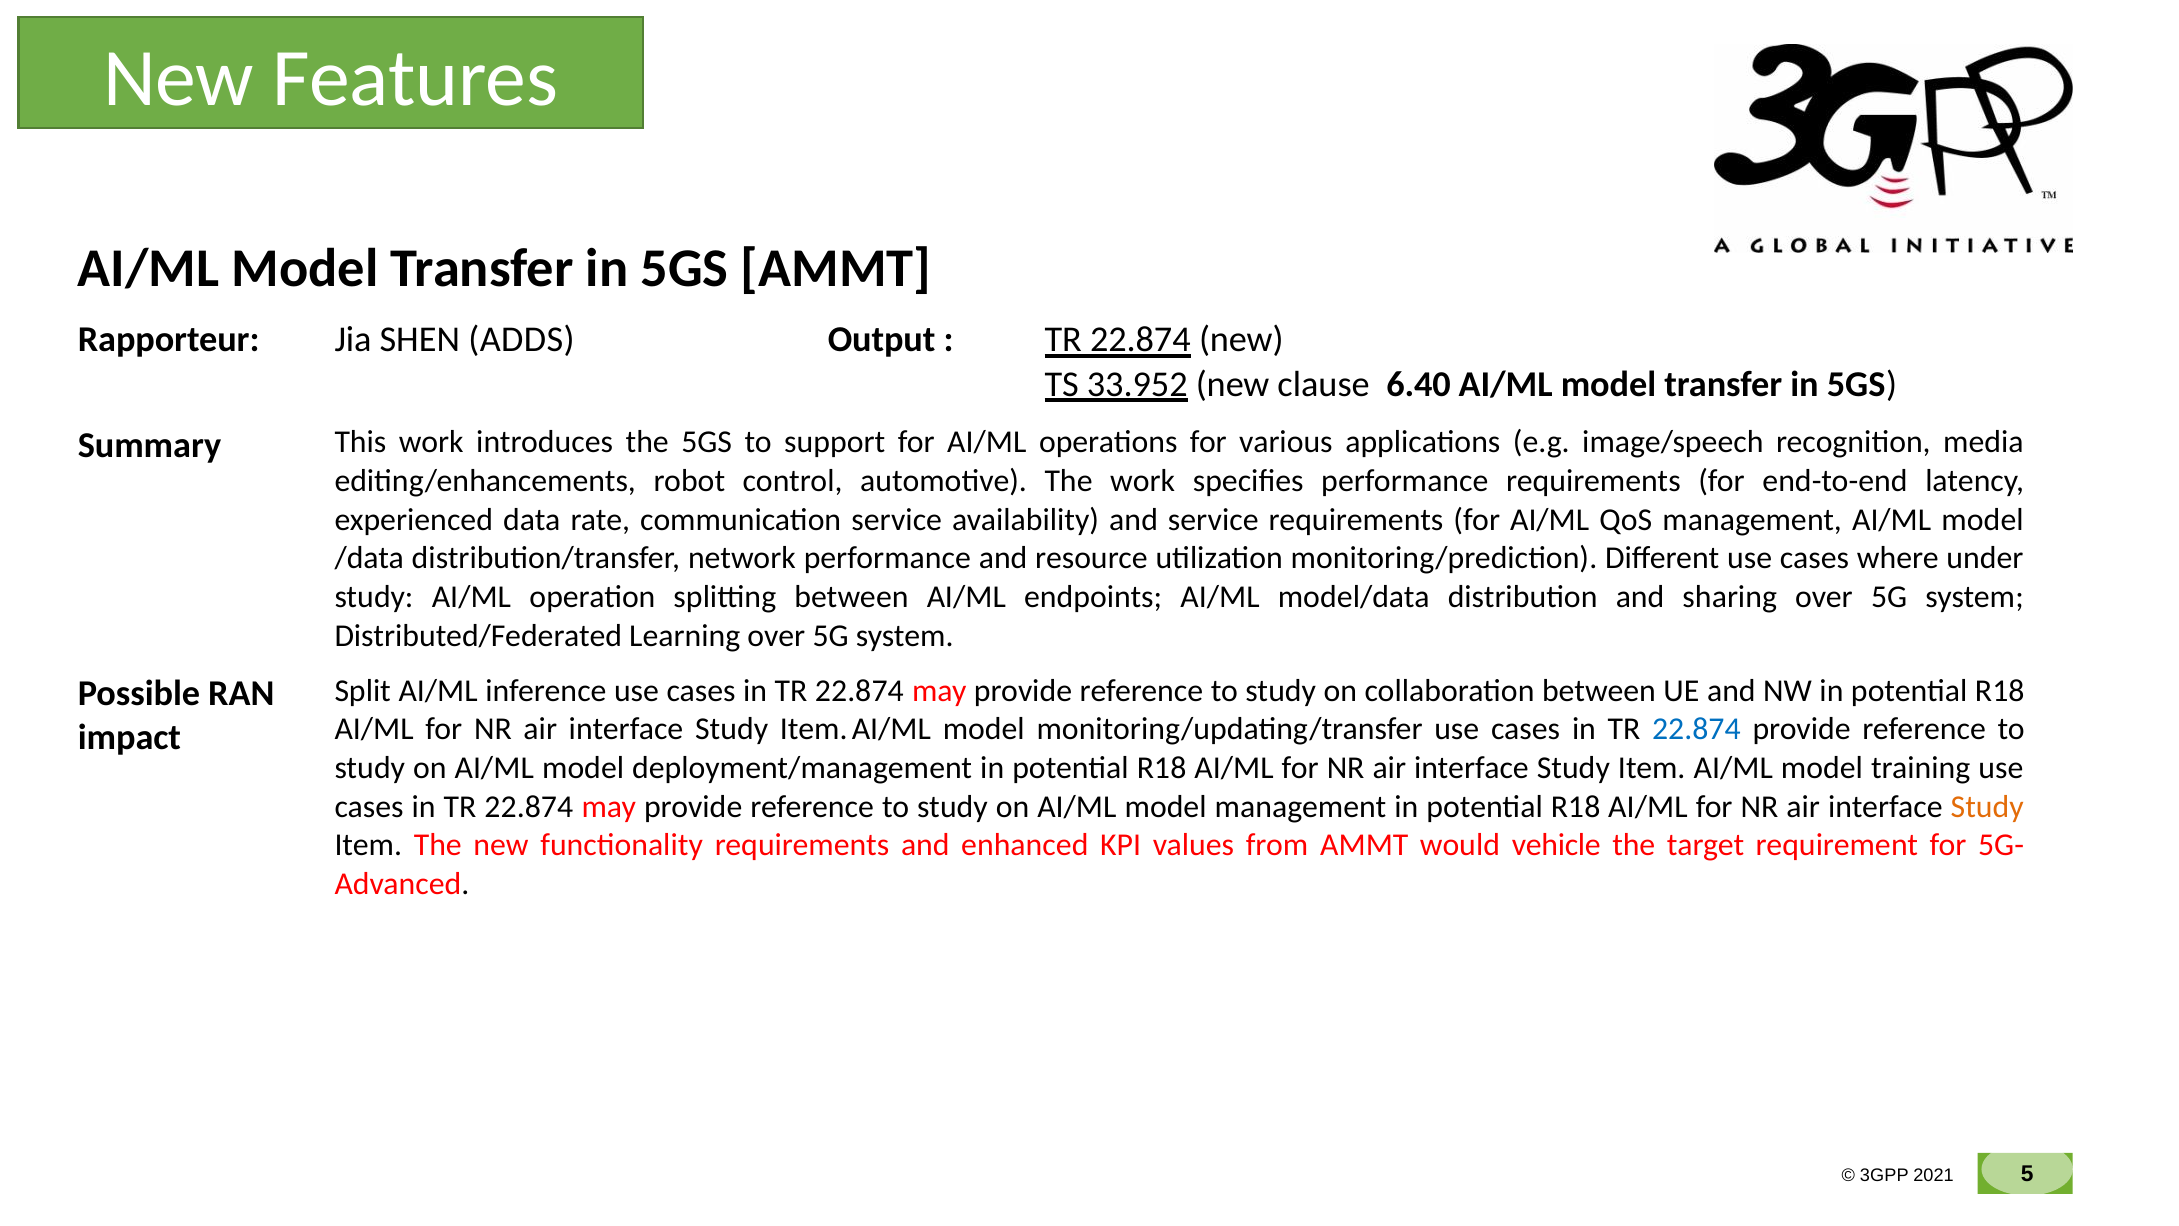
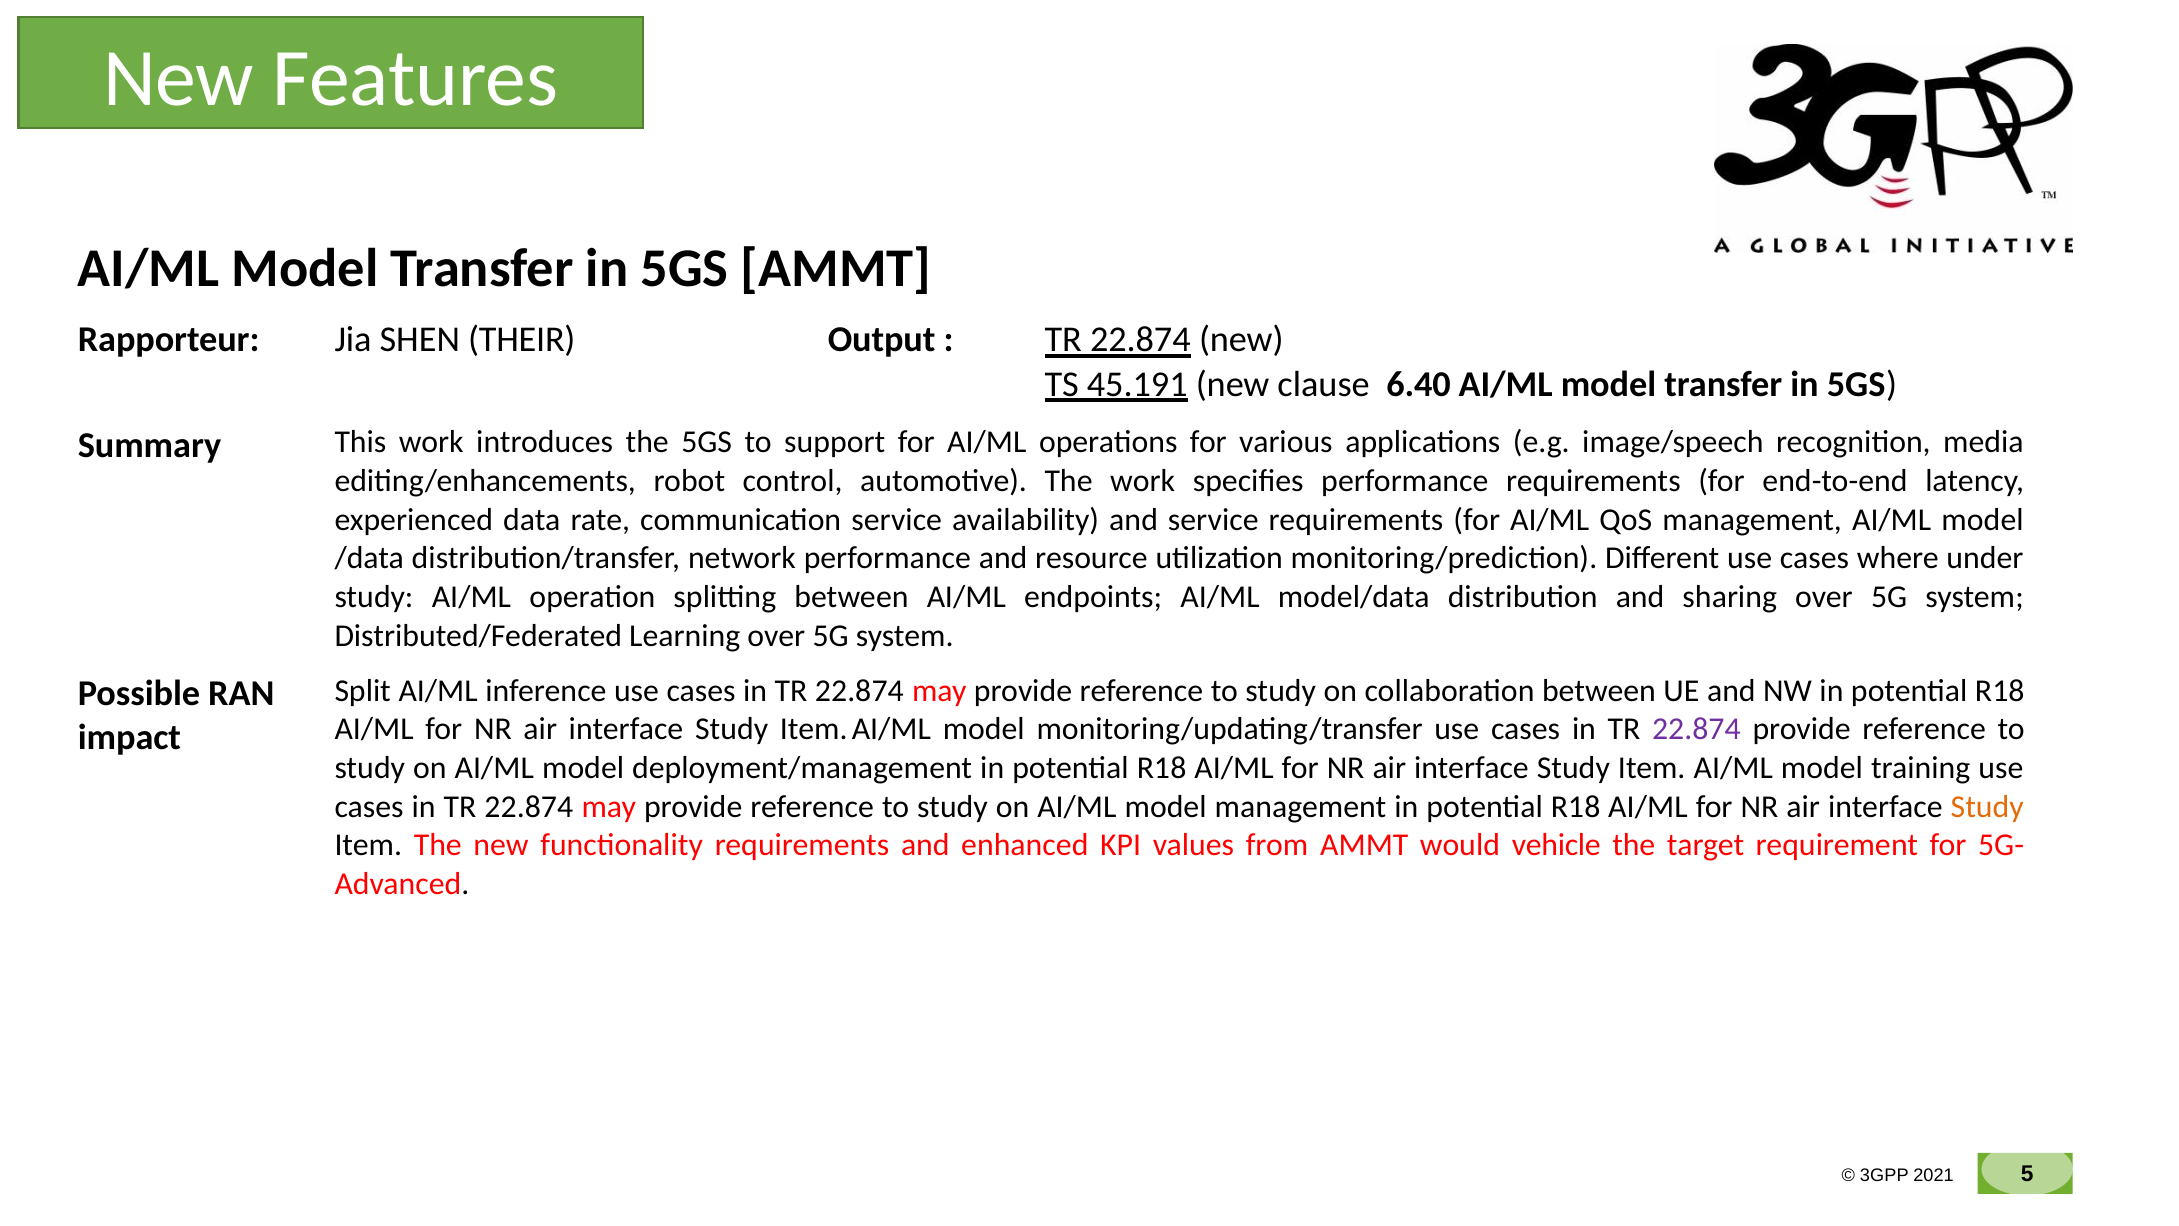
ADDS: ADDS -> THEIR
33.952: 33.952 -> 45.191
22.874 at (1696, 729) colour: blue -> purple
